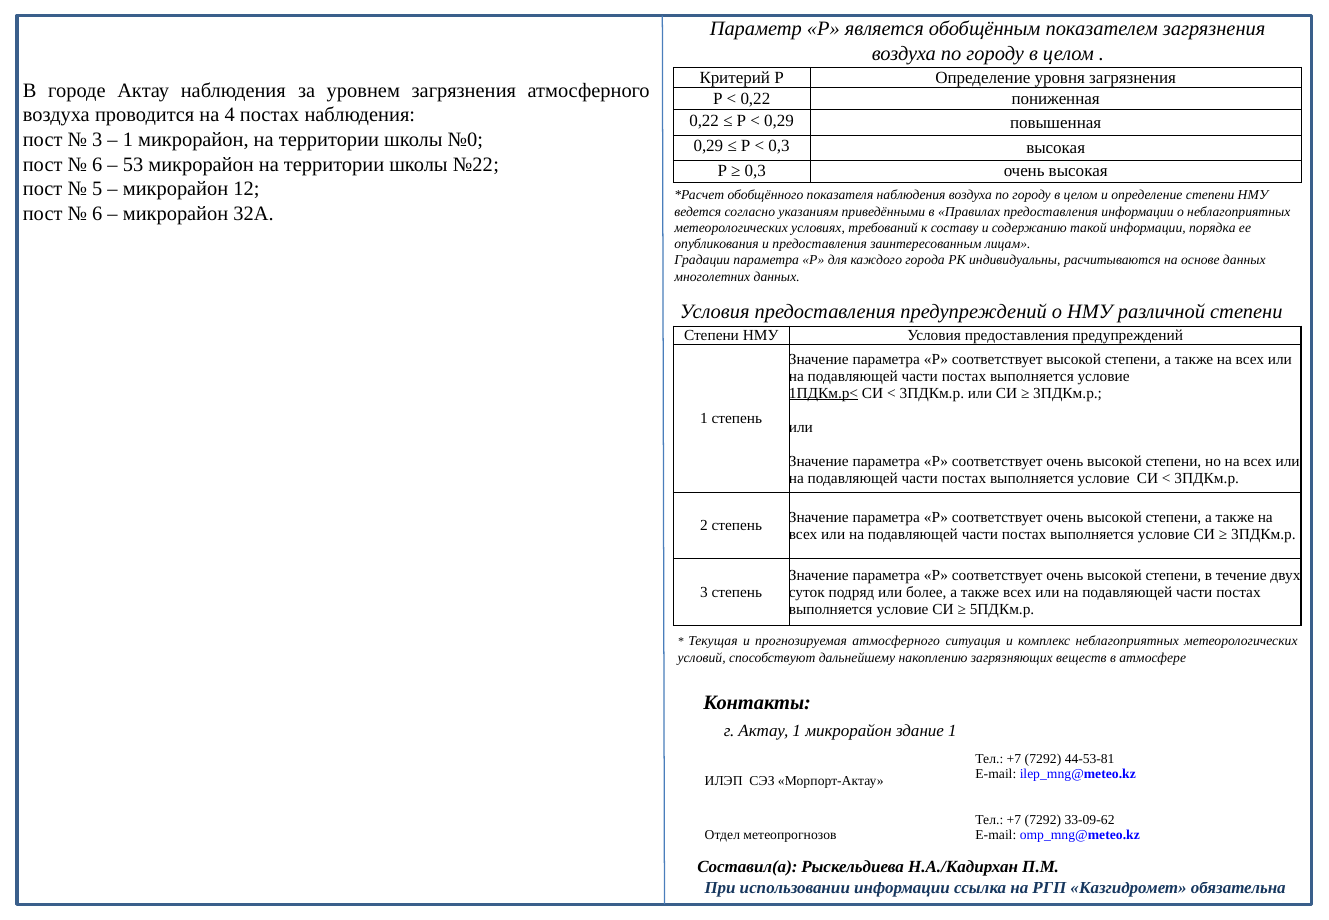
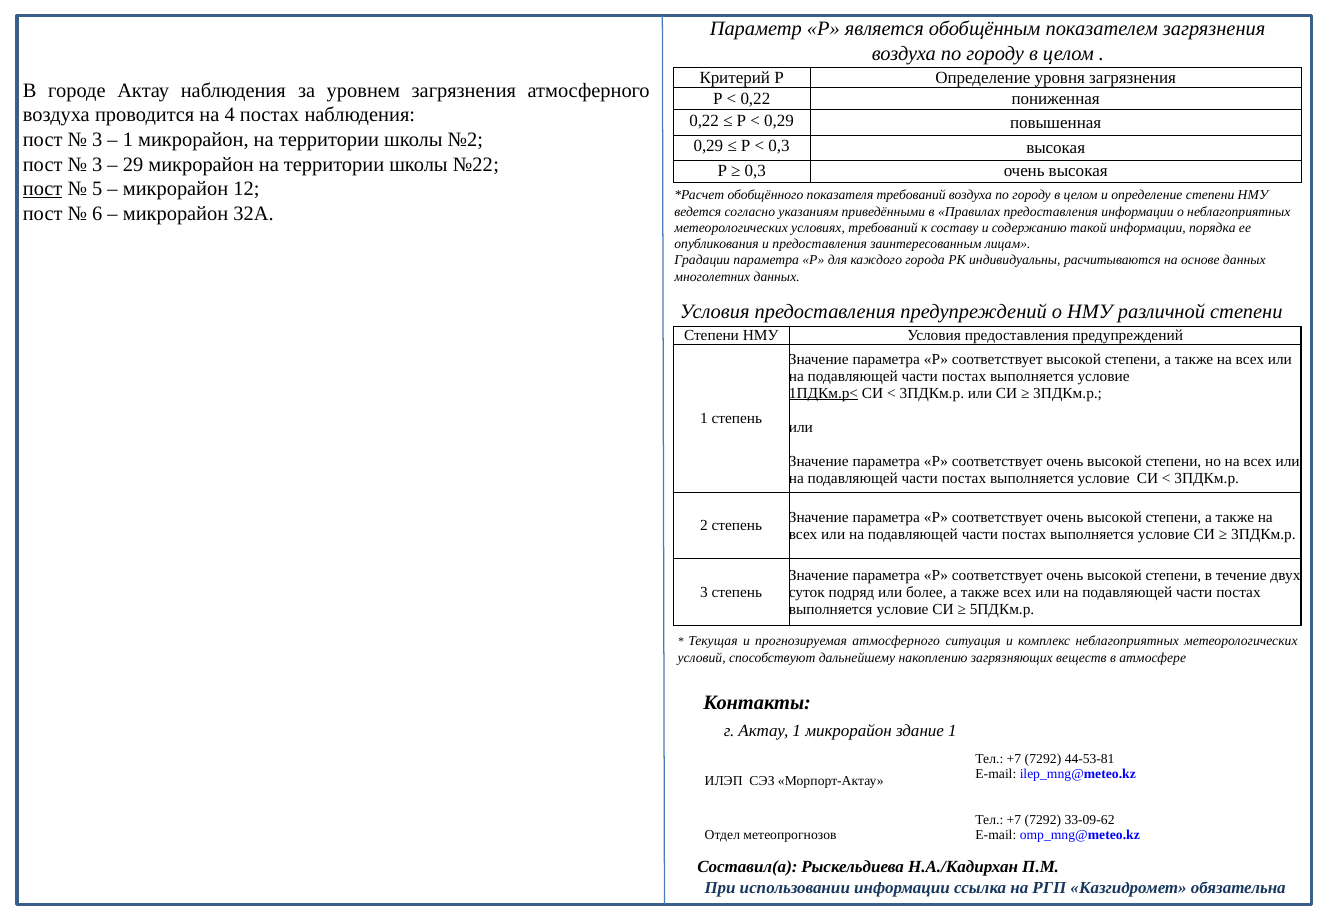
№0: №0 -> №2
6 at (97, 164): 6 -> 3
53: 53 -> 29
пост at (43, 189) underline: none -> present
показателя наблюдения: наблюдения -> требований
